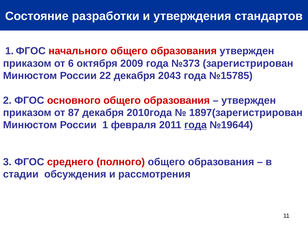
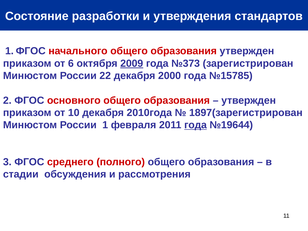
2009 underline: none -> present
2043: 2043 -> 2000
87: 87 -> 10
